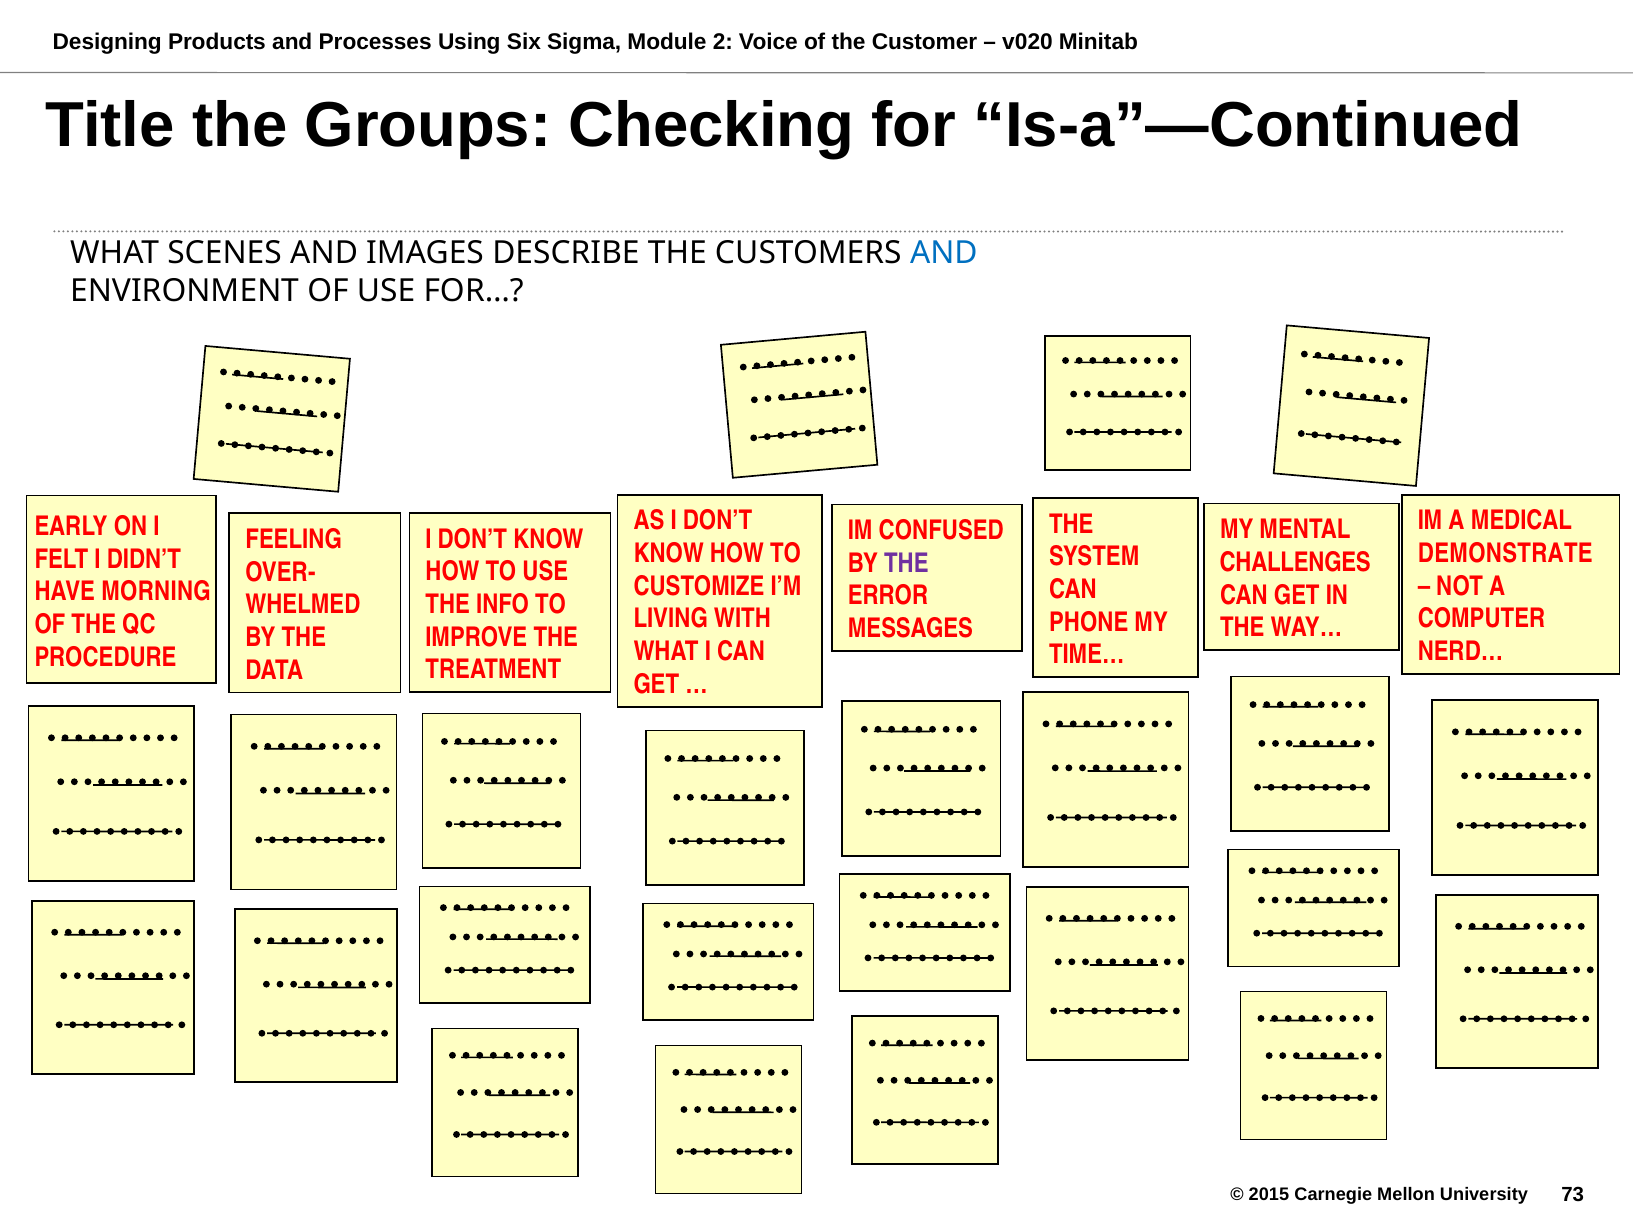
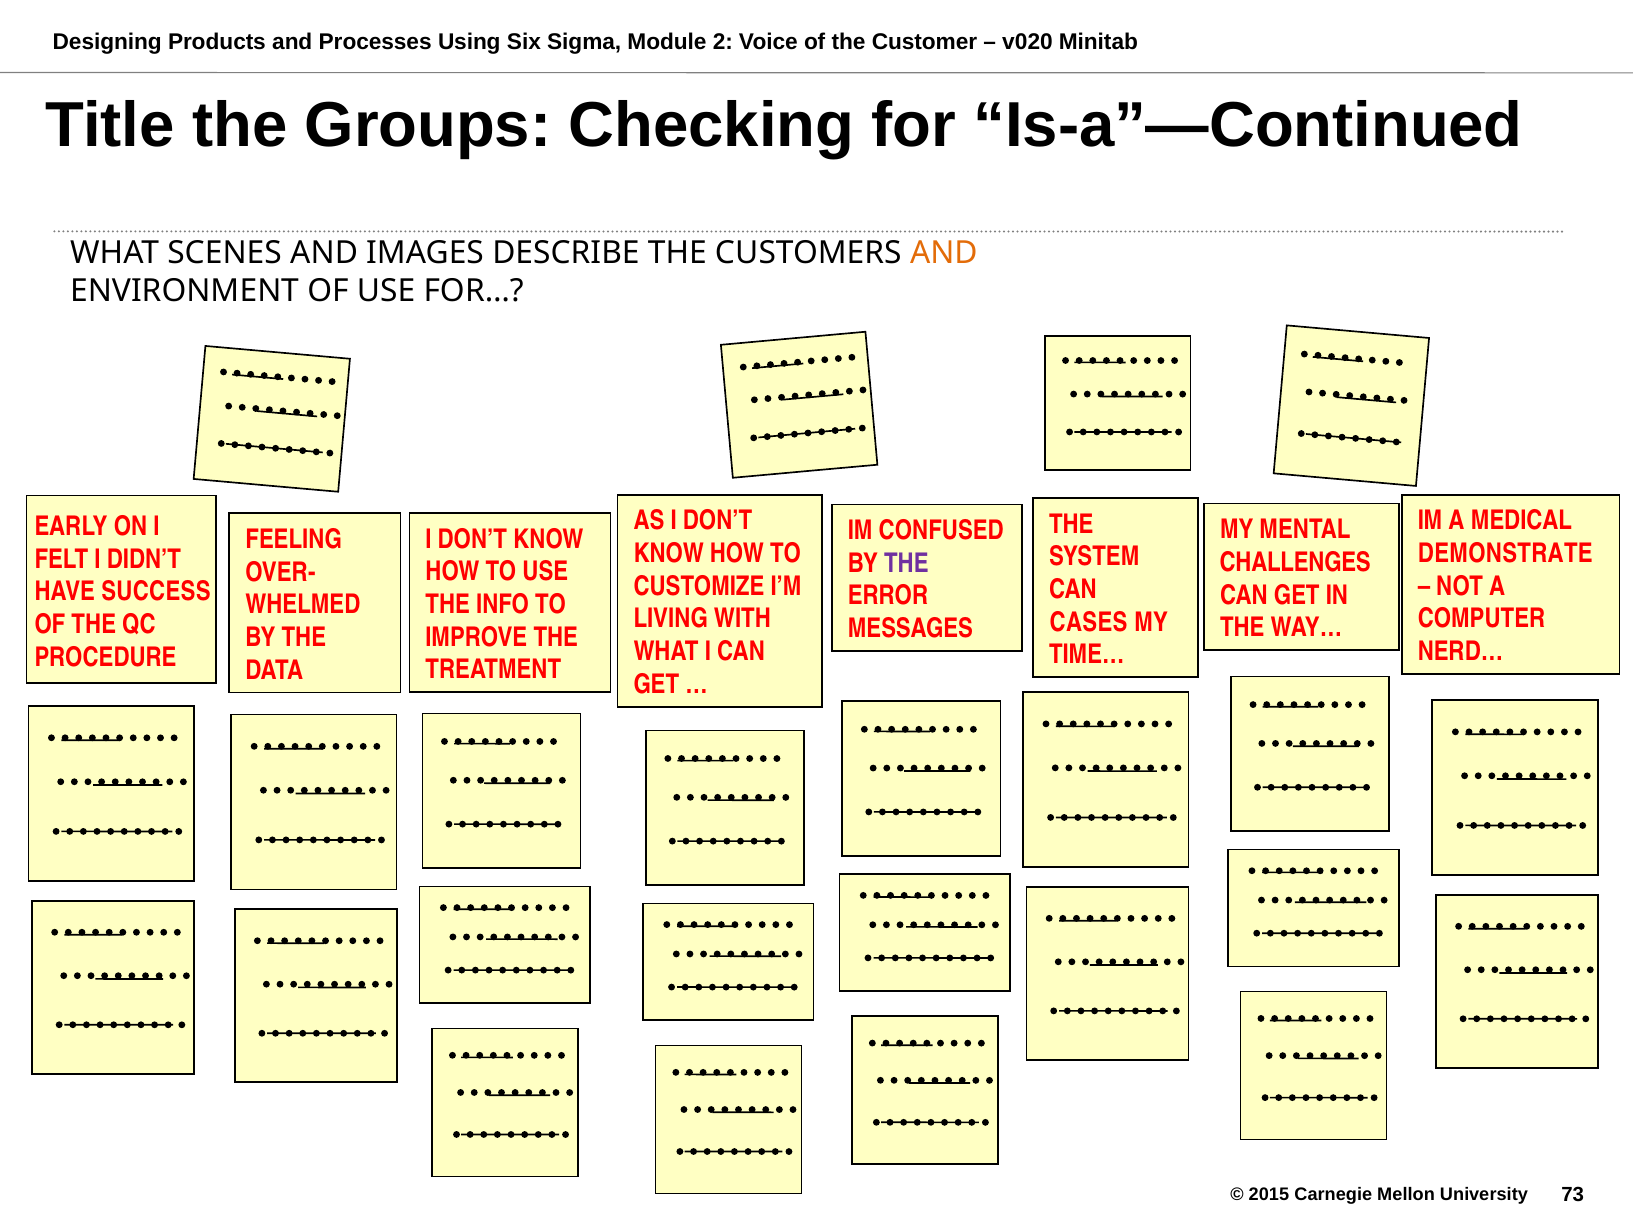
AND at (944, 253) colour: blue -> orange
MORNING: MORNING -> SUCCESS
PHONE: PHONE -> CASES
